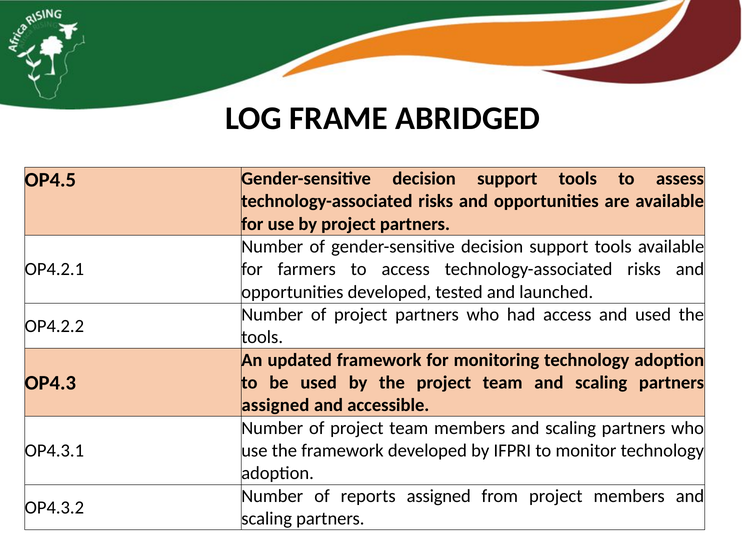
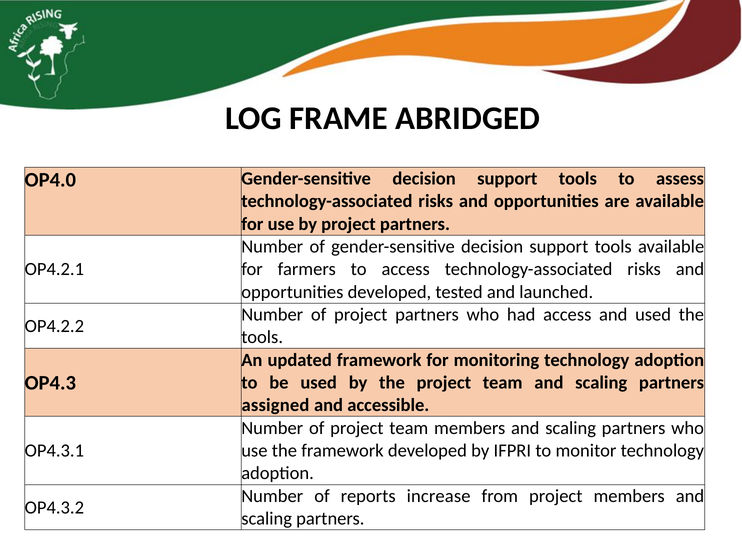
OP4.5: OP4.5 -> OP4.0
reports assigned: assigned -> increase
